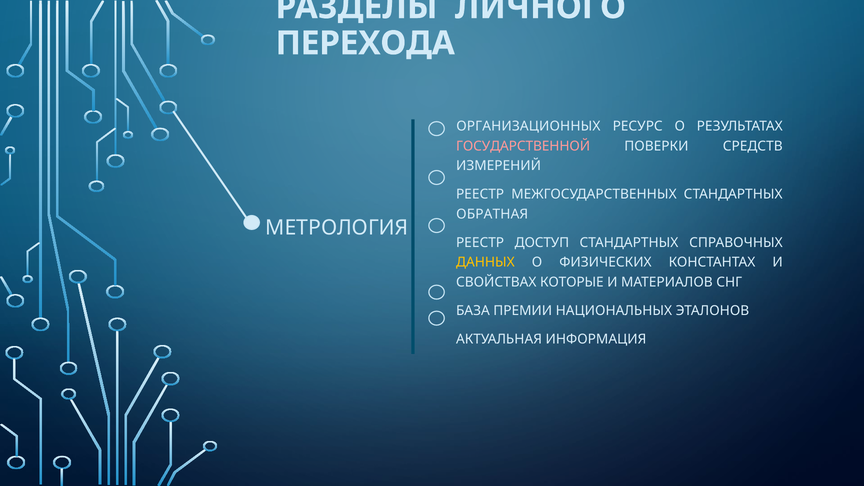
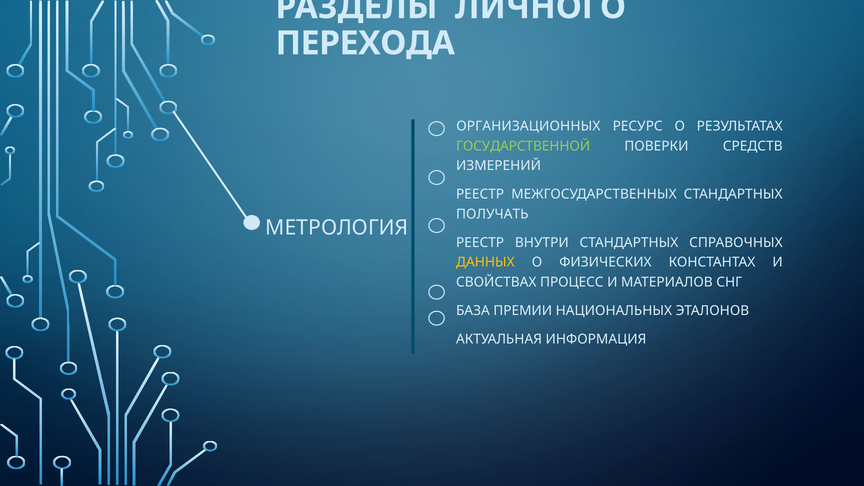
ГОСУДАРСТВЕННОЙ colour: pink -> light green
ОБРАТНАЯ: ОБРАТНАЯ -> ПОЛУЧАТЬ
ДОСТУП: ДОСТУП -> ВНУТРИ
КОТОРЫЕ: КОТОРЫЕ -> ПРОЦЕСС
